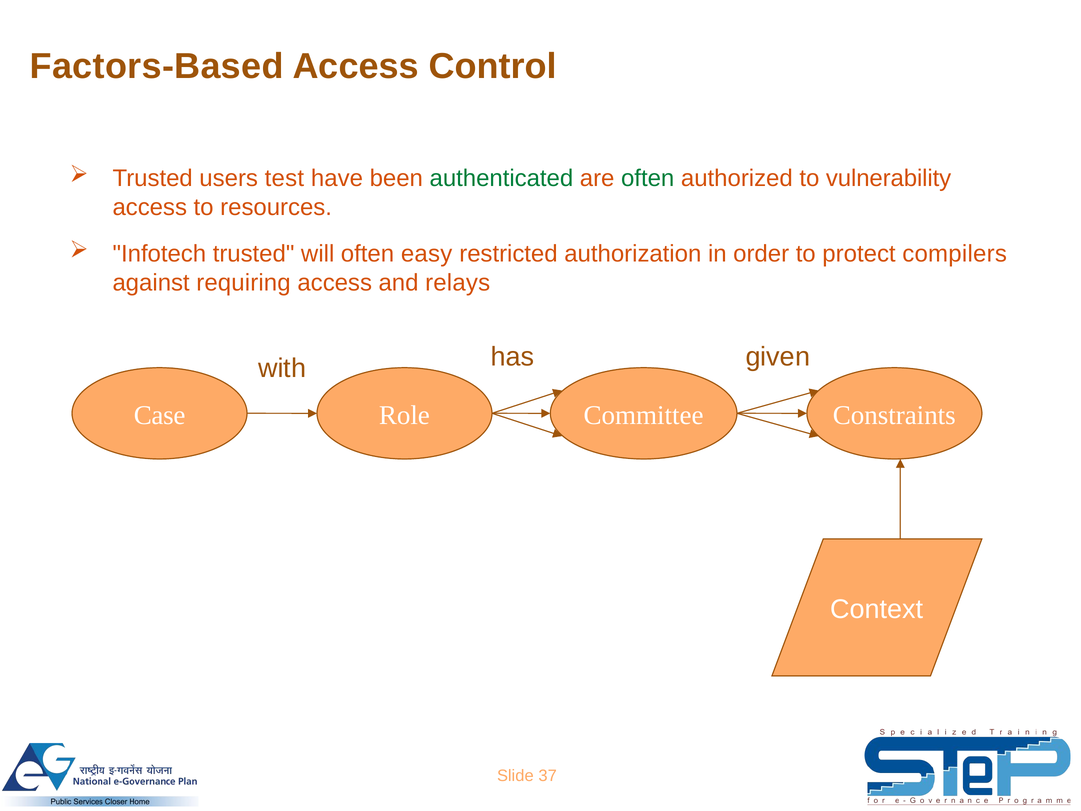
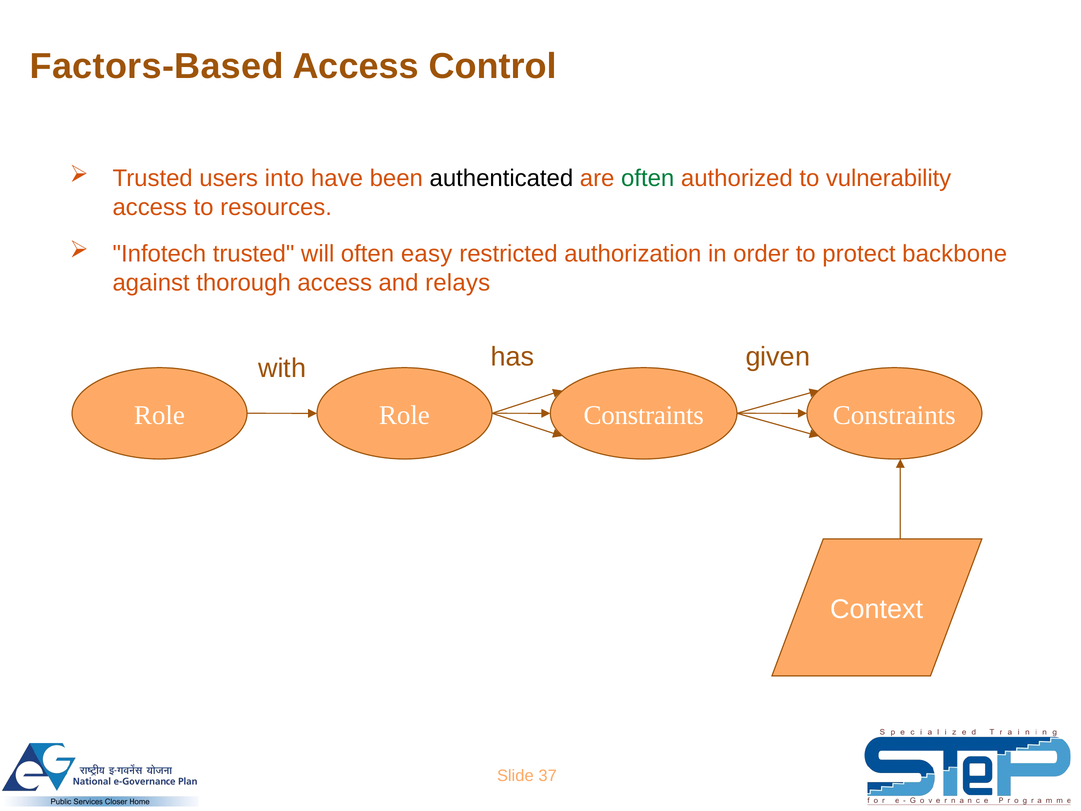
test: test -> into
authenticated colour: green -> black
compilers: compilers -> backbone
requiring: requiring -> thorough
Case at (160, 415): Case -> Role
Committee at (644, 415): Committee -> Constraints
